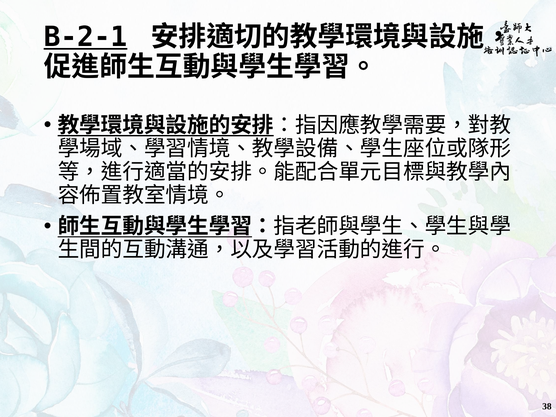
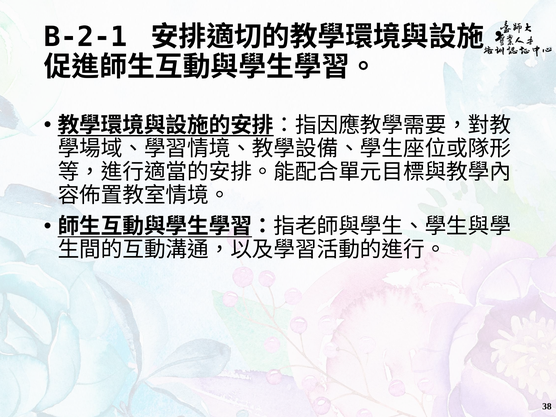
B-2-1 underline: present -> none
